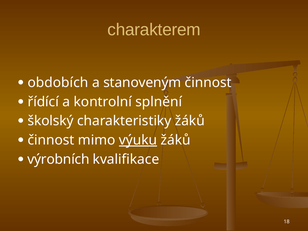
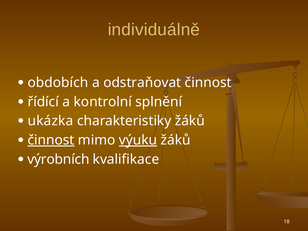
charakterem: charakterem -> individuálně
stanoveným: stanoveným -> odstraňovat
školský: školský -> ukázka
činnost at (51, 140) underline: none -> present
